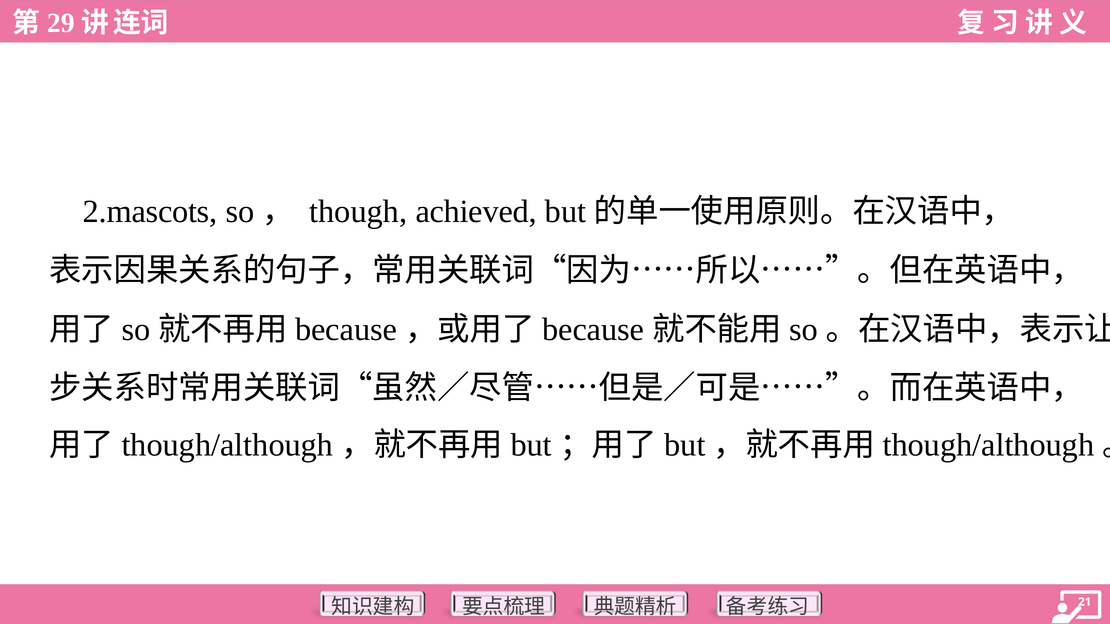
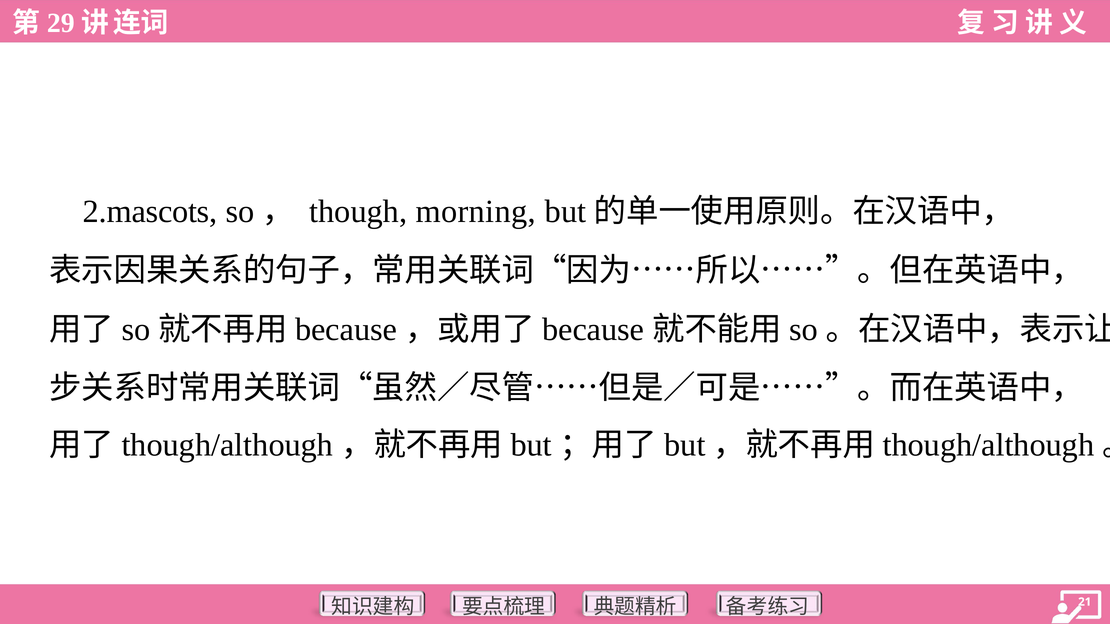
achieved: achieved -> morning
